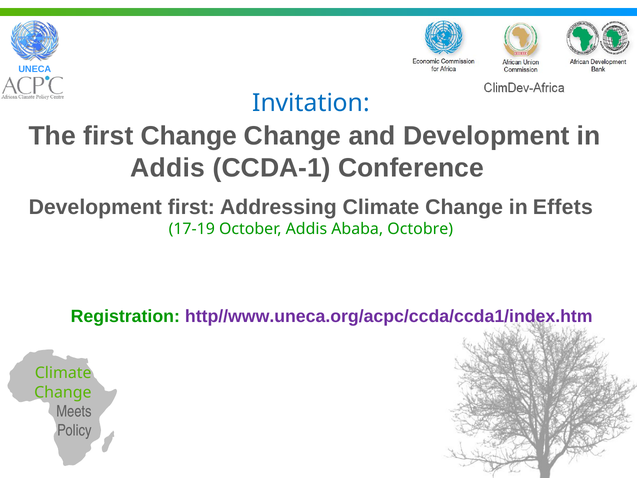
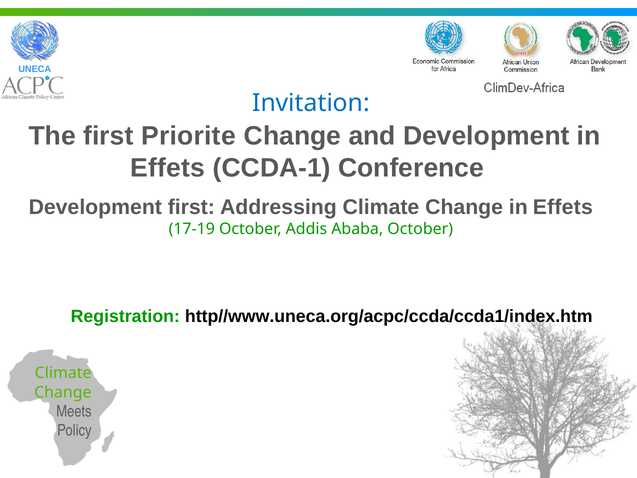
first Change: Change -> Priorite
Addis at (168, 168): Addis -> Effets
Ababa Octobre: Octobre -> October
http//www.uneca.org/acpc/ccda/ccda1/index.htm colour: purple -> black
